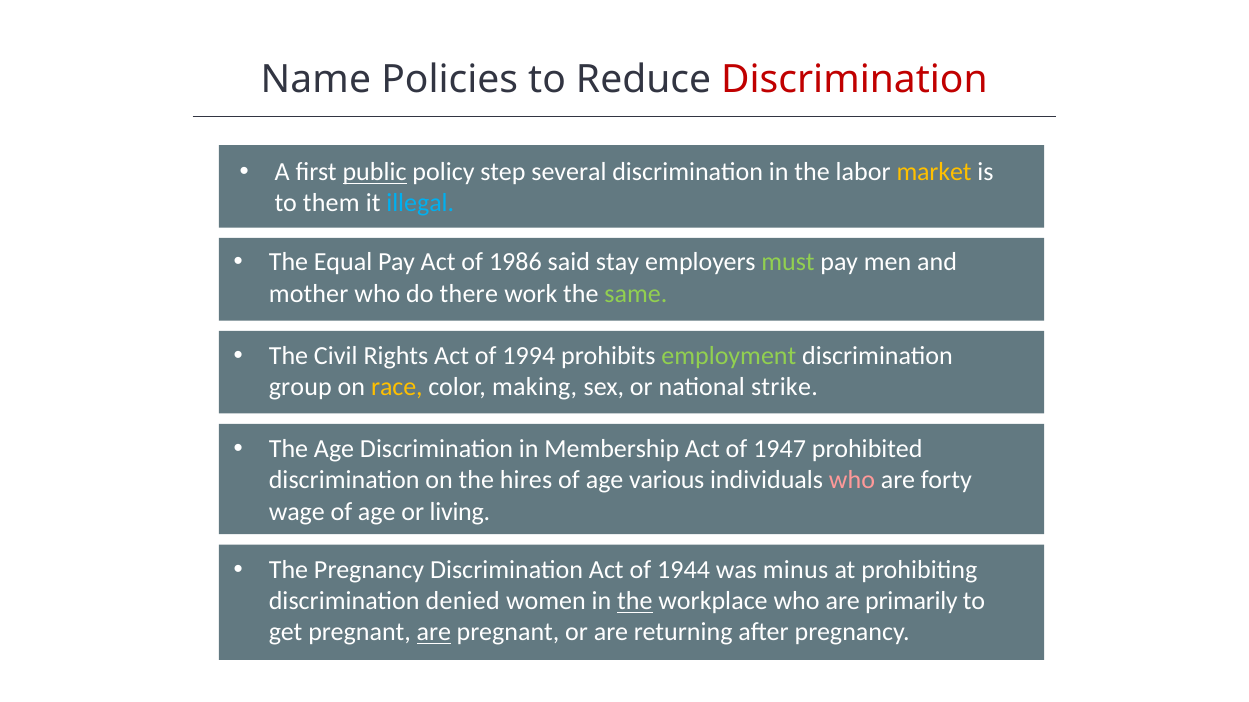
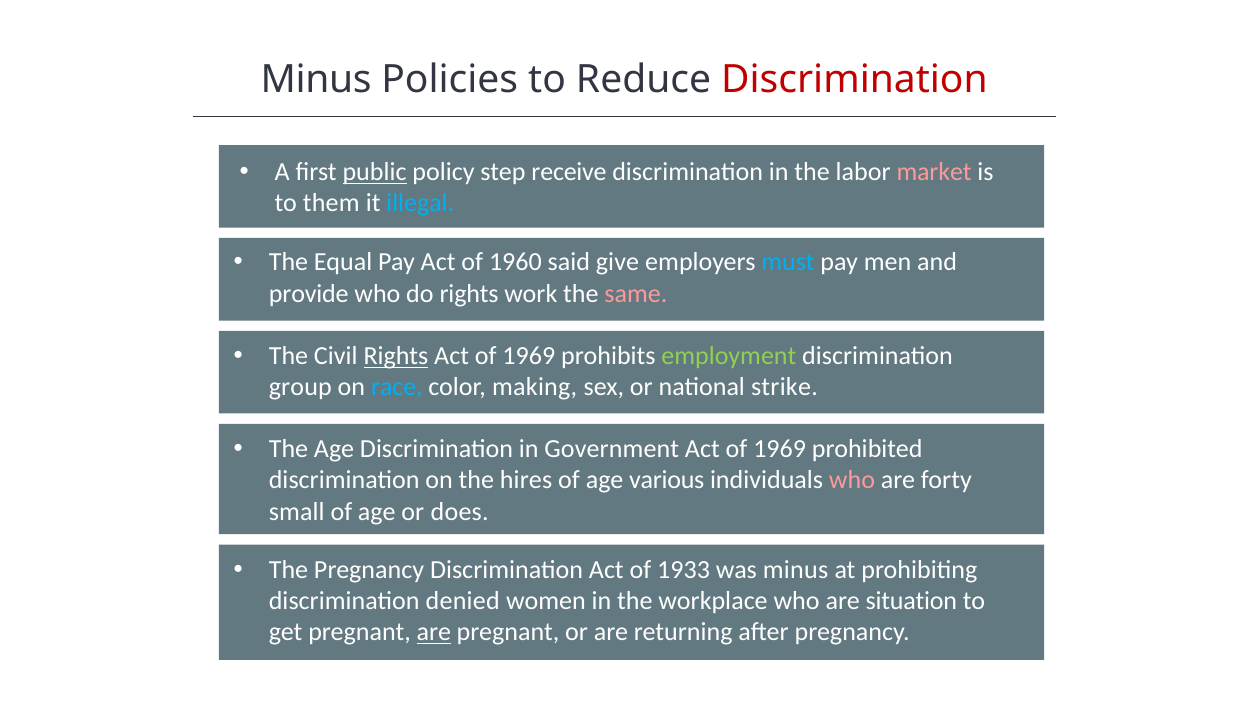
Name at (316, 80): Name -> Minus
several: several -> receive
market colour: yellow -> pink
1986: 1986 -> 1960
stay: stay -> give
must colour: light green -> light blue
mother: mother -> provide
do there: there -> rights
same colour: light green -> pink
Rights at (396, 356) underline: none -> present
1994 at (529, 356): 1994 -> 1969
race colour: yellow -> light blue
Membership: Membership -> Government
1947 at (780, 450): 1947 -> 1969
wage: wage -> small
living: living -> does
1944: 1944 -> 1933
the at (635, 602) underline: present -> none
primarily: primarily -> situation
